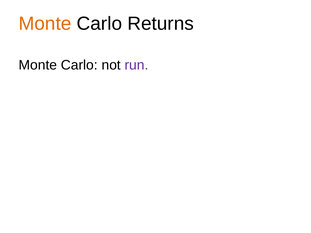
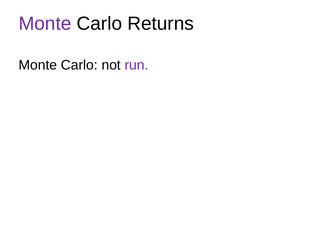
Monte at (45, 24) colour: orange -> purple
